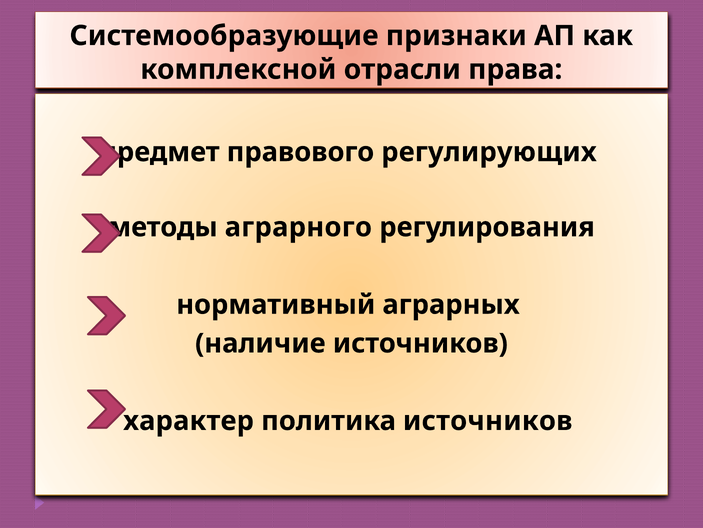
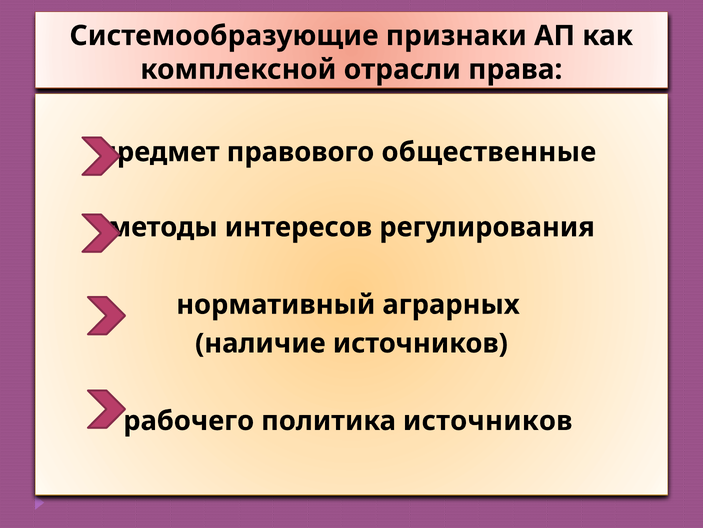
регулирующих: регулирующих -> общественные
аграрного: аграрного -> интересов
характер: характер -> рабочего
